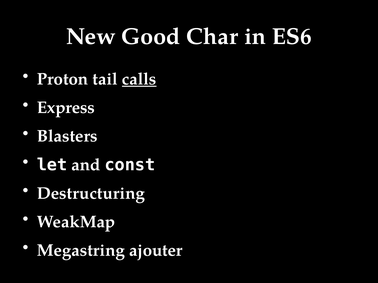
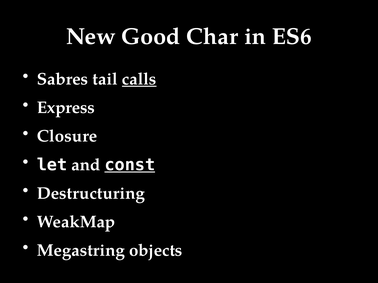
Proton: Proton -> Sabres
Blasters: Blasters -> Closure
const underline: none -> present
ajouter: ajouter -> objects
